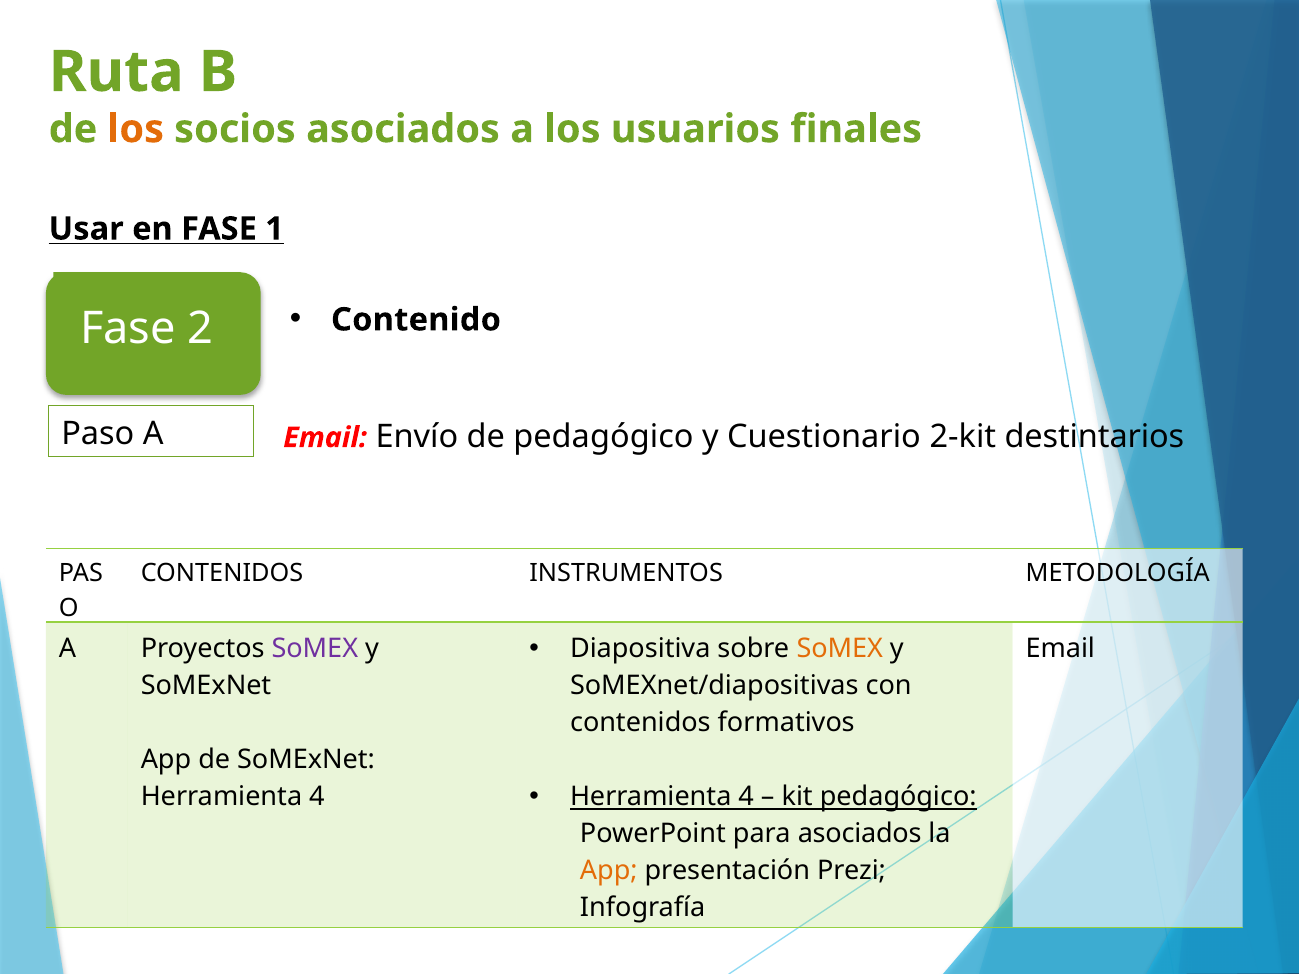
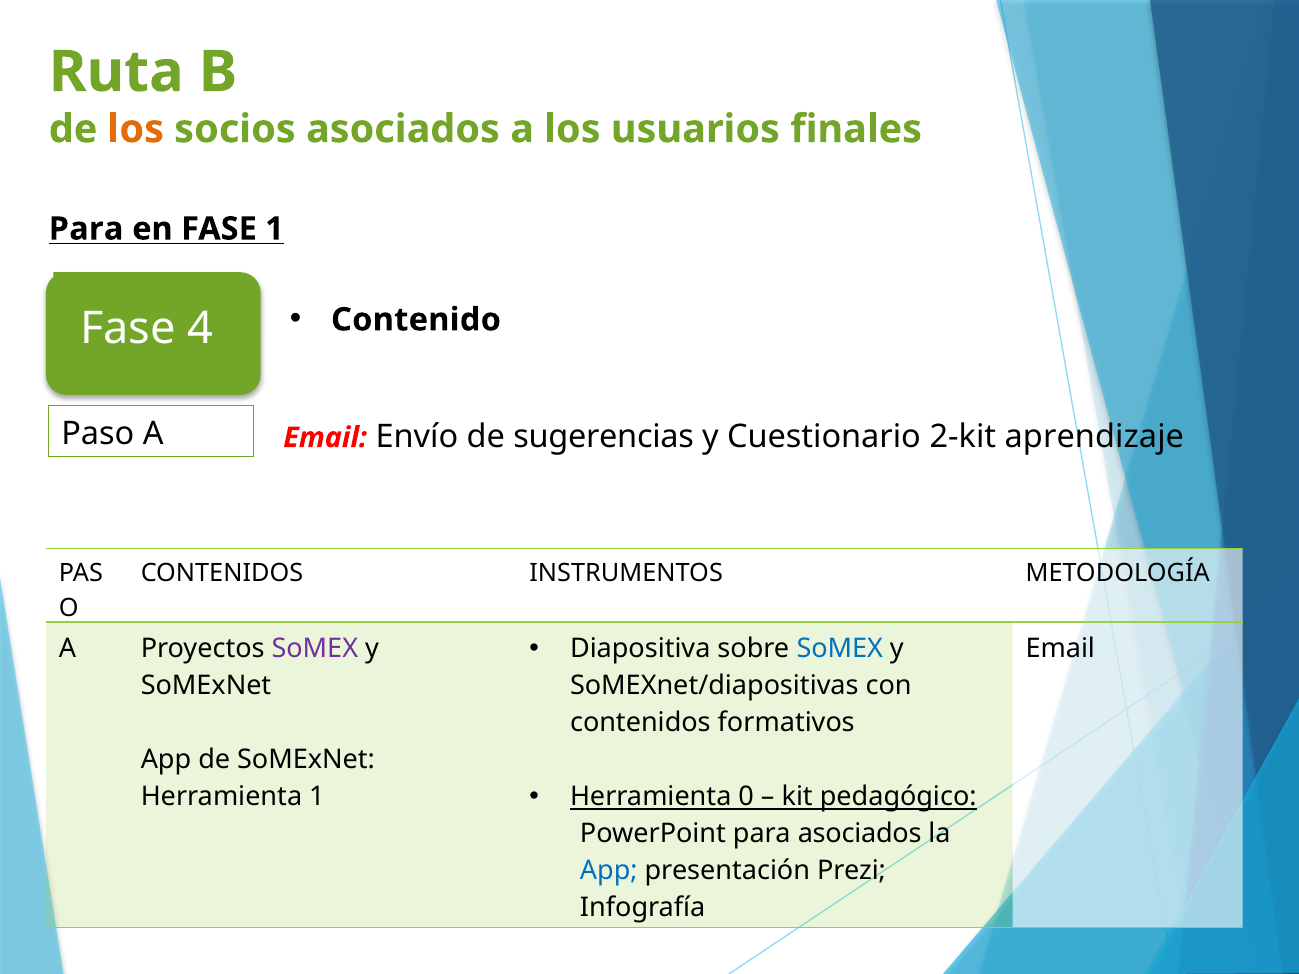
Usar at (86, 229): Usar -> Para
2: 2 -> 4
de pedagógico: pedagógico -> sugerencias
destintarios: destintarios -> aprendizaje
SoMEX at (840, 649) colour: orange -> blue
4 at (746, 797): 4 -> 0
4 at (317, 797): 4 -> 1
App at (609, 871) colour: orange -> blue
